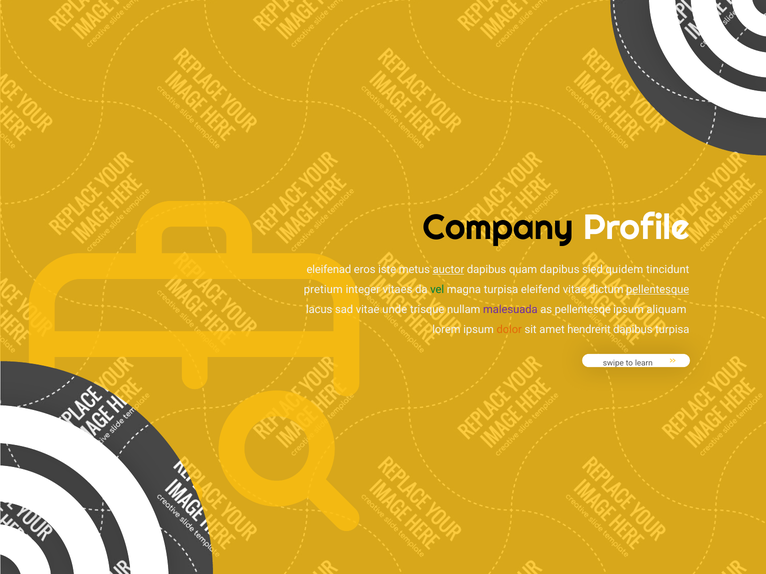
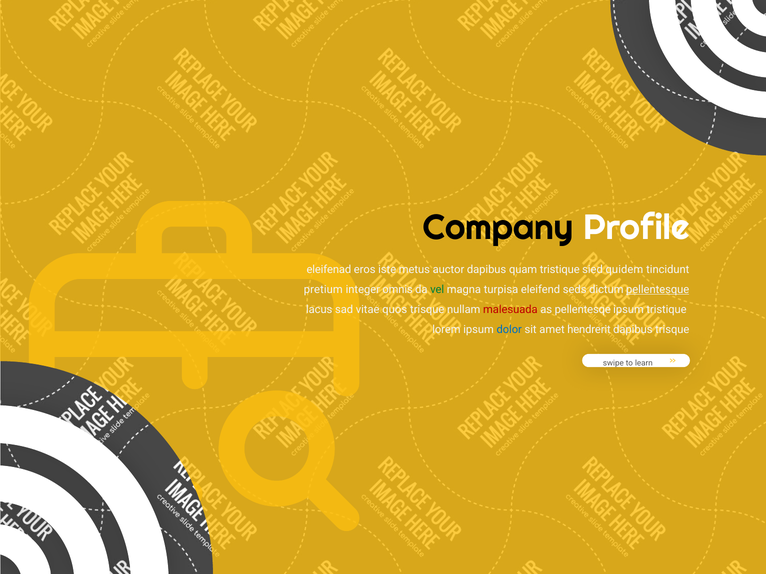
auctor underline: present -> none
quam dapibus: dapibus -> tristique
vitaes: vitaes -> omnis
eleifend vitae: vitae -> seds
unde: unde -> quos
malesuada colour: purple -> red
ipsum aliquam: aliquam -> tristique
dolor colour: orange -> blue
dapibus turpisa: turpisa -> trisque
